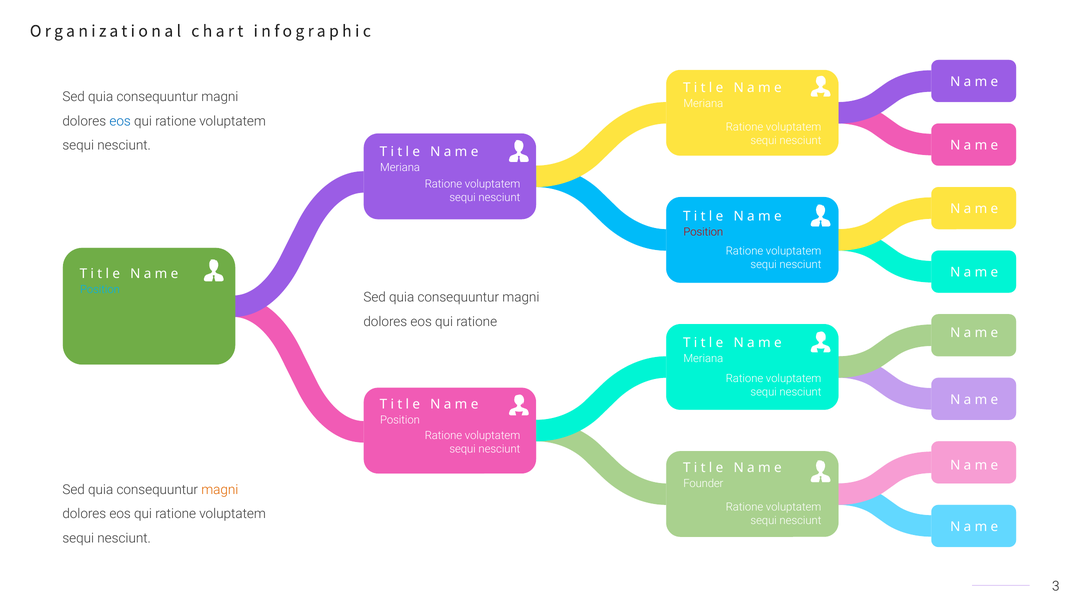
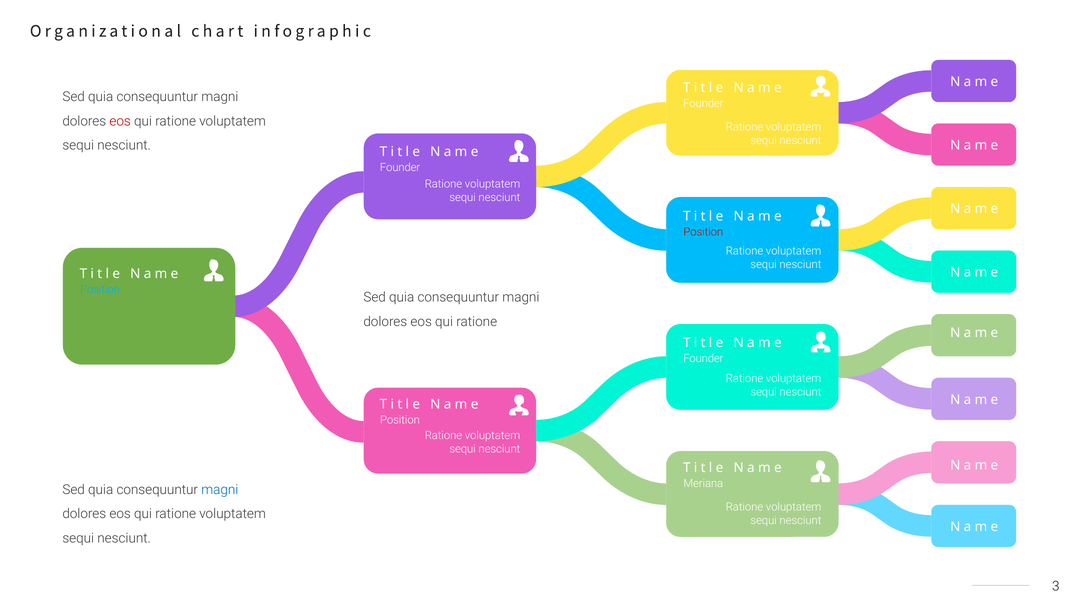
Meriana at (703, 104): Meriana -> Founder
eos at (120, 121) colour: blue -> red
Meriana at (400, 168): Meriana -> Founder
Meriana at (703, 359): Meriana -> Founder
Founder: Founder -> Meriana
magni at (220, 490) colour: orange -> blue
